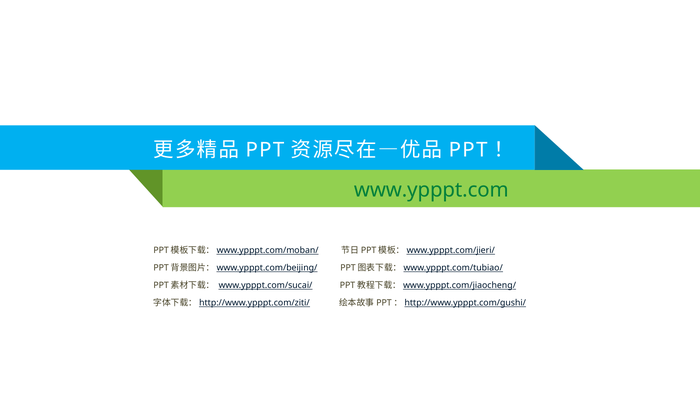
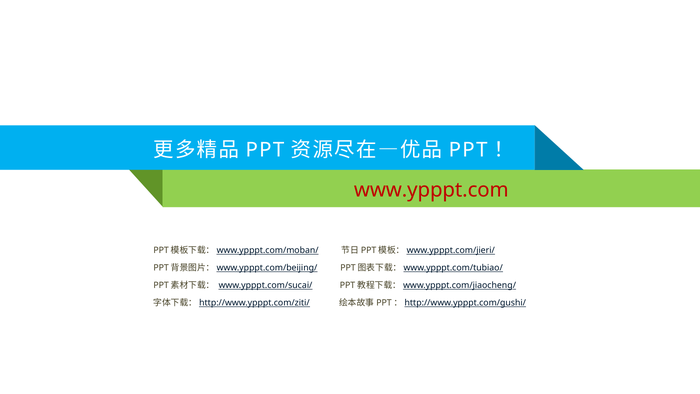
www.ypppt.com colour: green -> red
